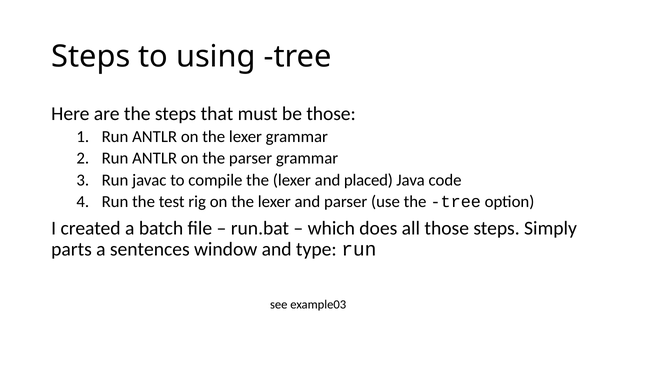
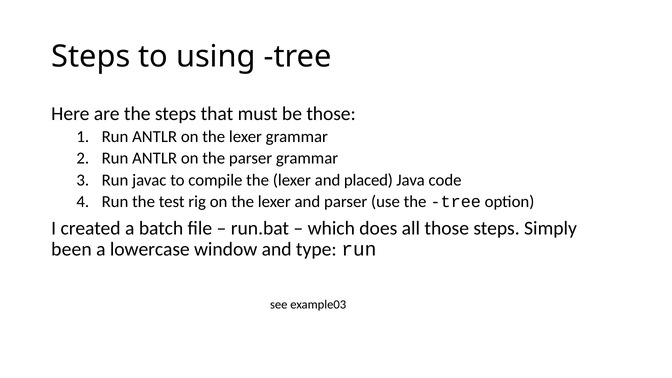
parts: parts -> been
sentences: sentences -> lowercase
